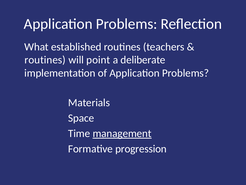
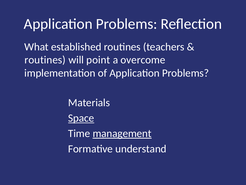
deliberate: deliberate -> overcome
Space underline: none -> present
progression: progression -> understand
